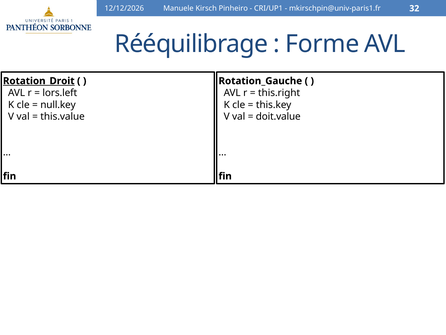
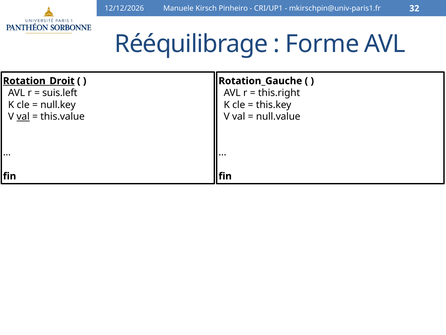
lors.left: lors.left -> suis.left
val at (23, 117) underline: none -> present
doit.value: doit.value -> null.value
